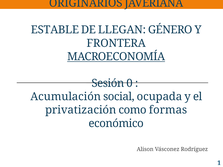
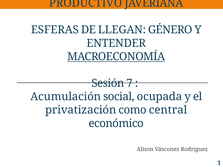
ORIGINARIOS: ORIGINARIOS -> PRODUCTIVO
ESTABLE: ESTABLE -> ESFERAS
FRONTERA: FRONTERA -> ENTENDER
0: 0 -> 7
formas: formas -> central
